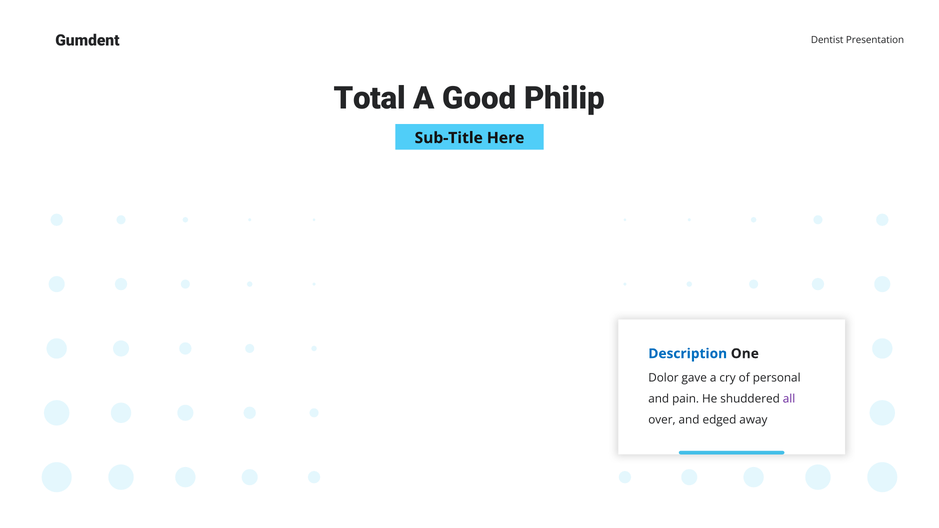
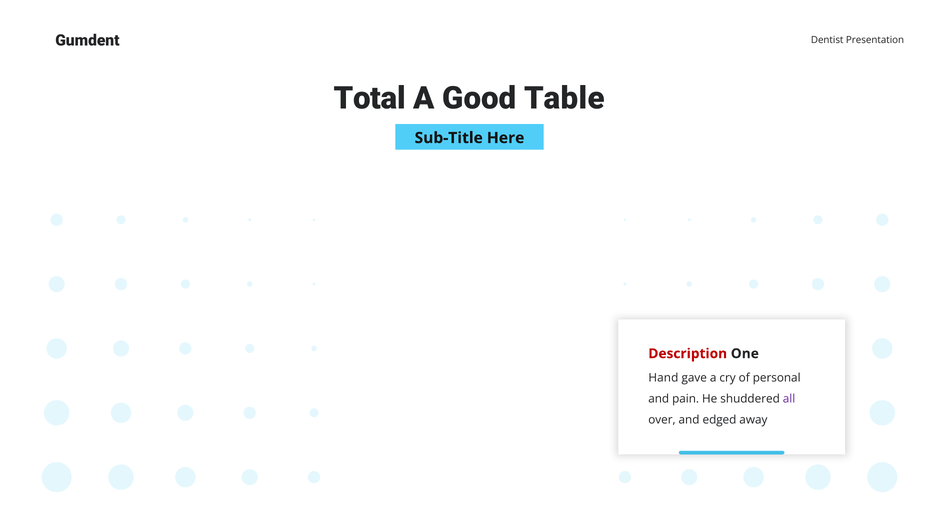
Philip: Philip -> Table
Description colour: blue -> red
Dolor: Dolor -> Hand
